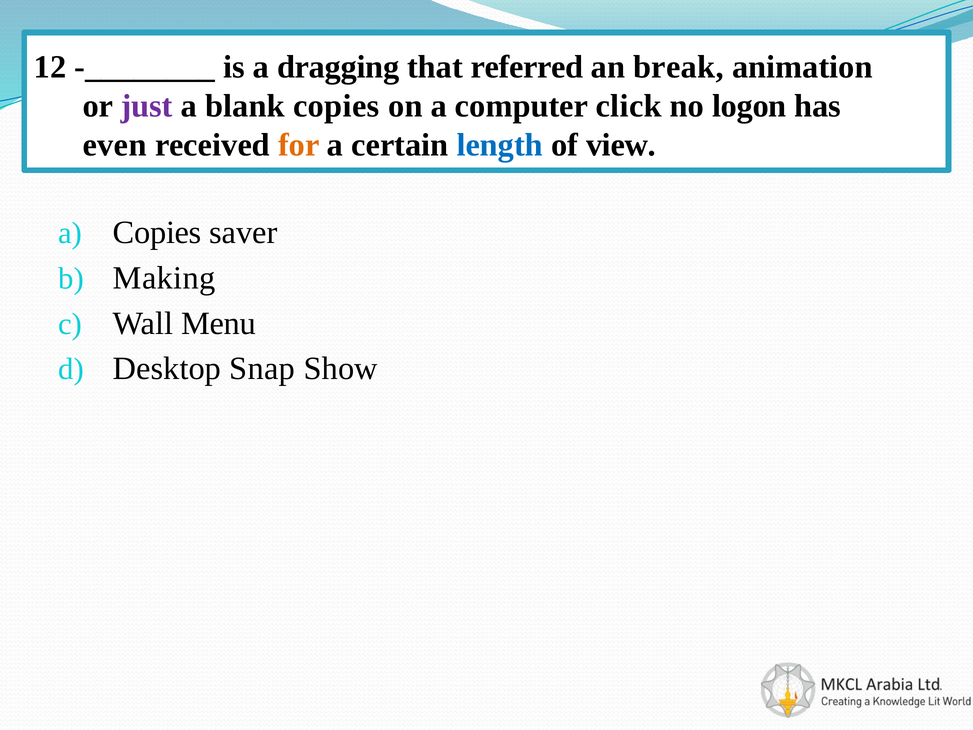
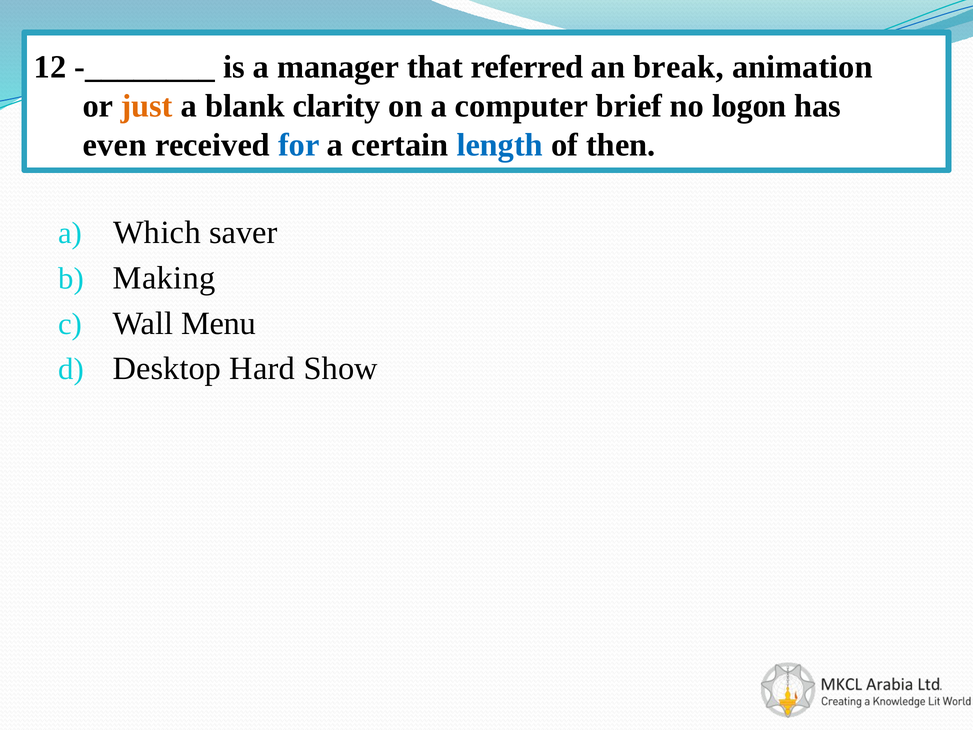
dragging: dragging -> manager
just colour: purple -> orange
blank copies: copies -> clarity
click: click -> brief
for colour: orange -> blue
view: view -> then
a Copies: Copies -> Which
Snap: Snap -> Hard
